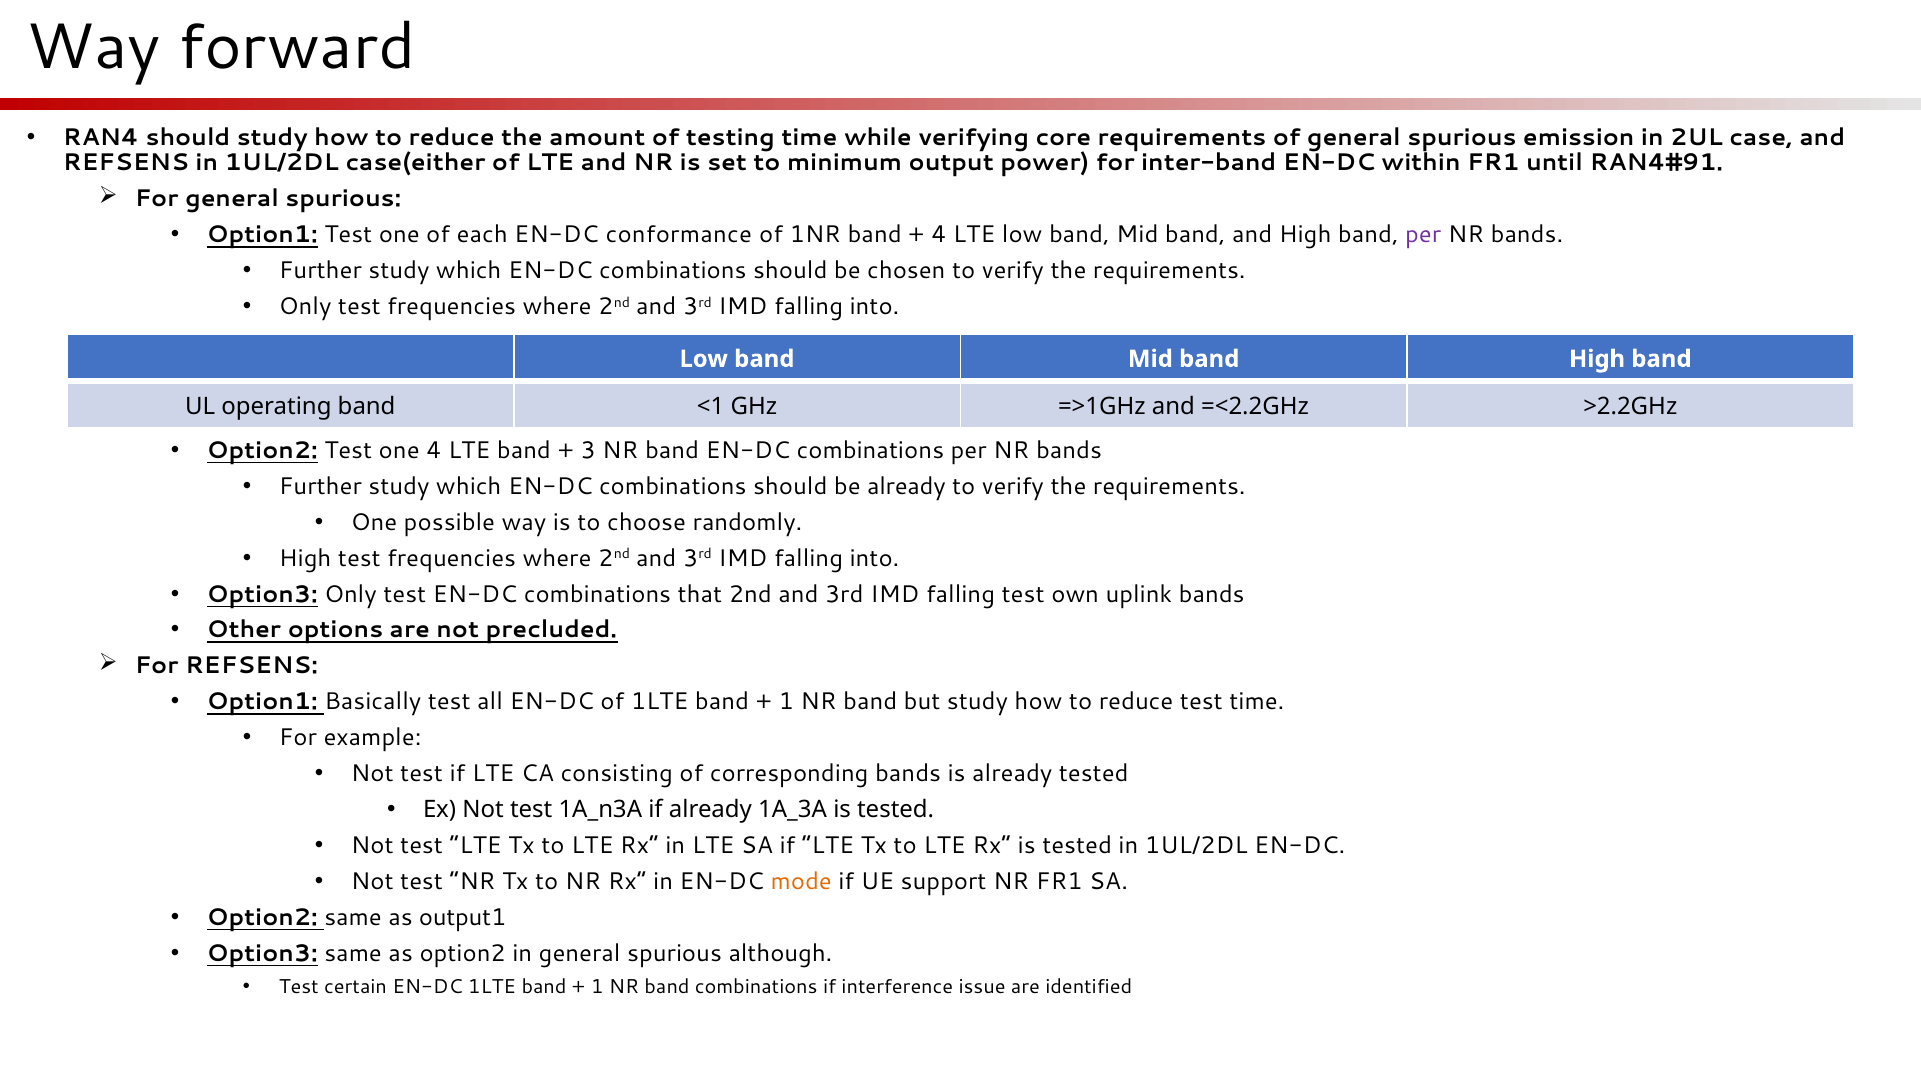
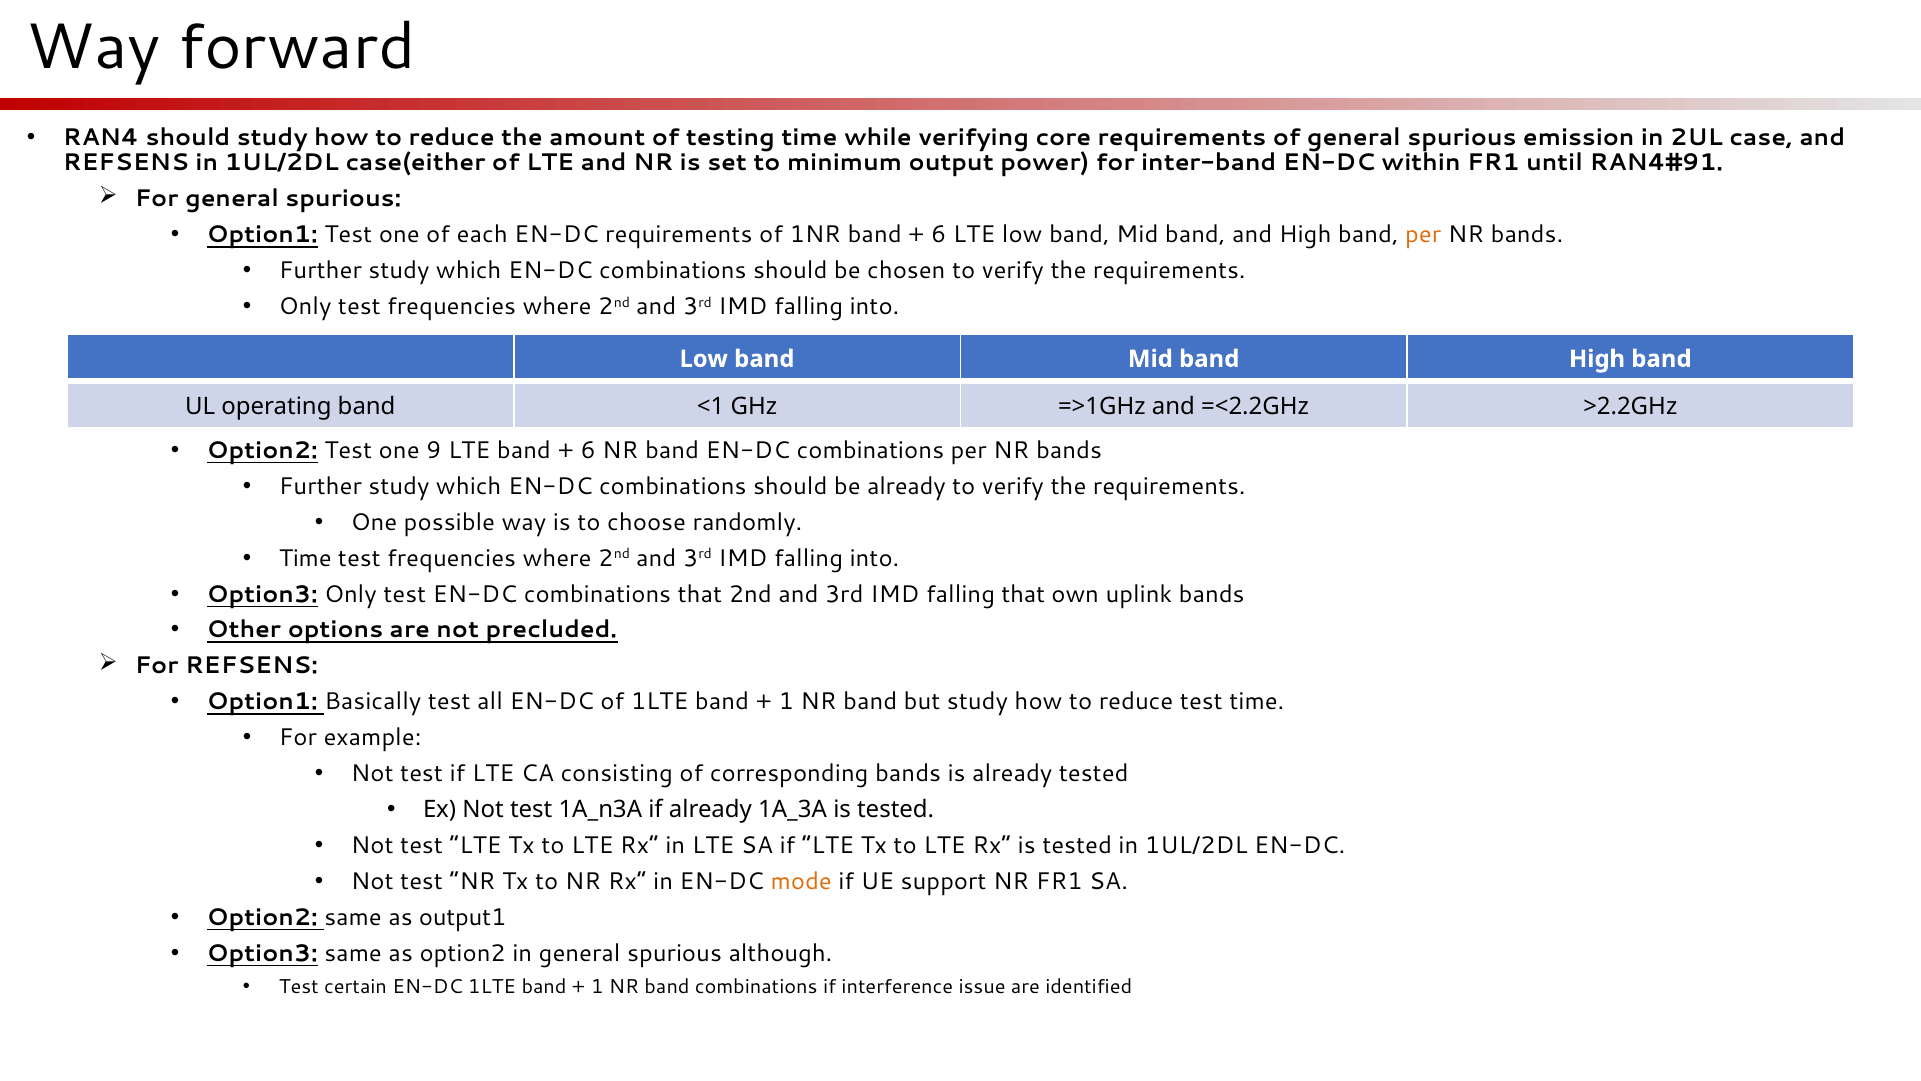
EN-DC conformance: conformance -> requirements
4 at (939, 235): 4 -> 6
per at (1423, 235) colour: purple -> orange
one 4: 4 -> 9
3 at (588, 450): 3 -> 6
High at (305, 558): High -> Time
falling test: test -> that
